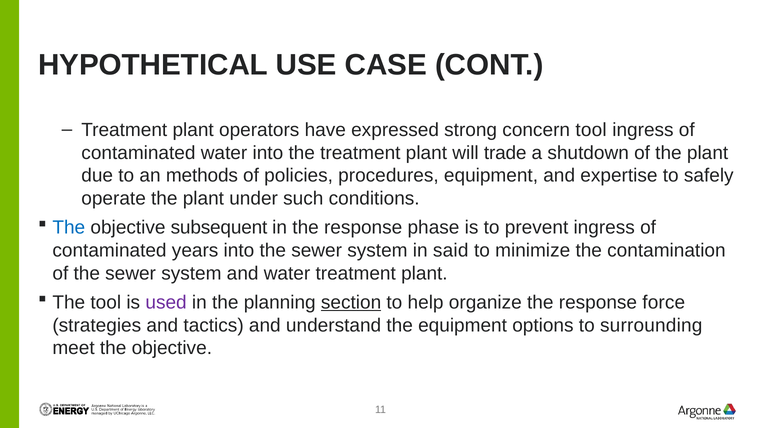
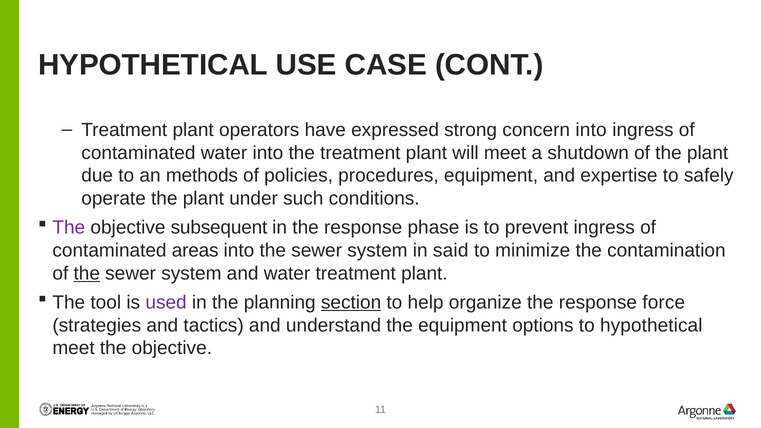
concern tool: tool -> into
will trade: trade -> meet
The at (69, 228) colour: blue -> purple
years: years -> areas
the at (87, 273) underline: none -> present
to surrounding: surrounding -> hypothetical
